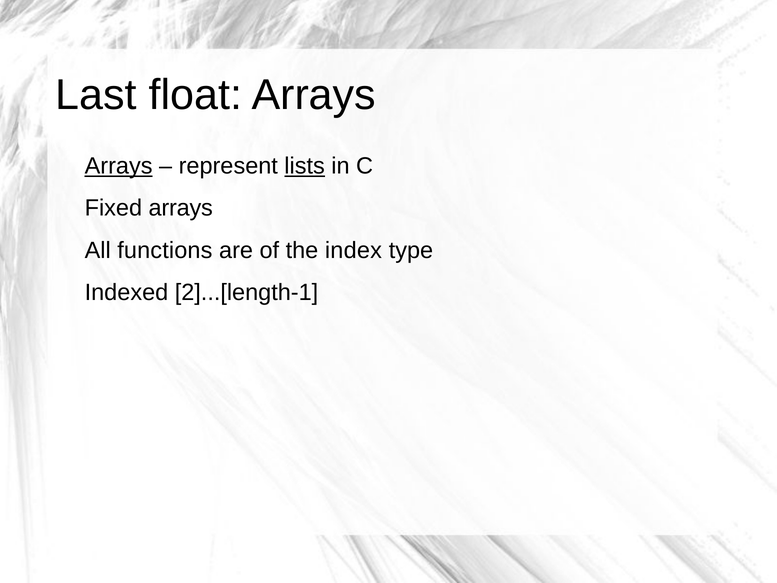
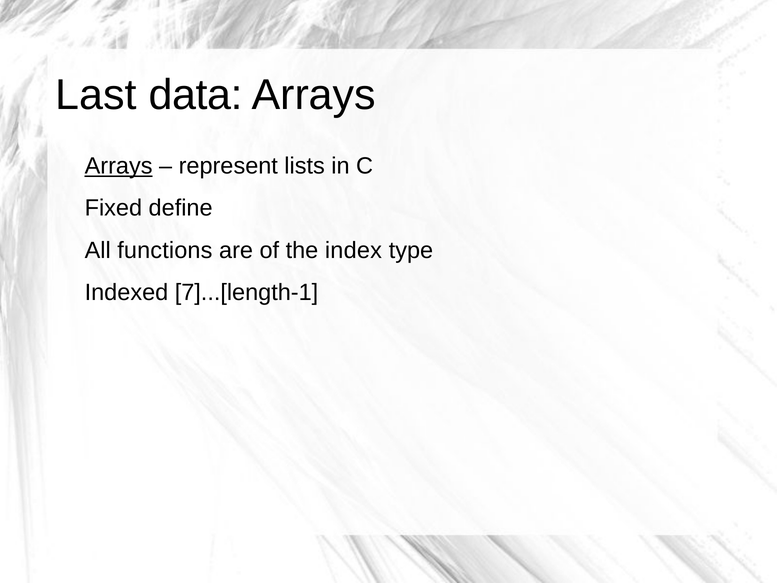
float: float -> data
lists underline: present -> none
Fixed arrays: arrays -> define
2]...[length-1: 2]...[length-1 -> 7]...[length-1
